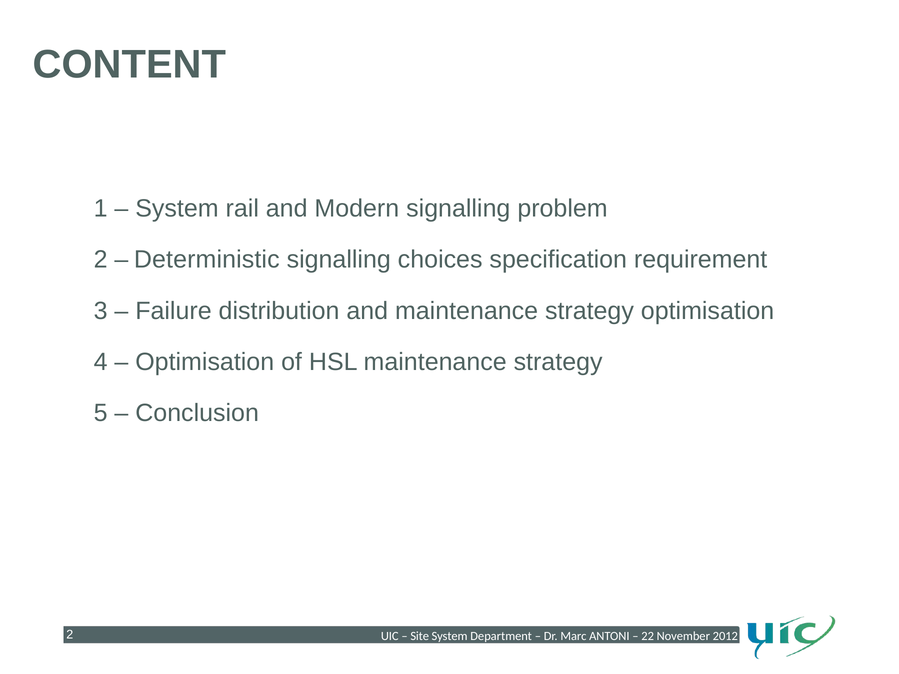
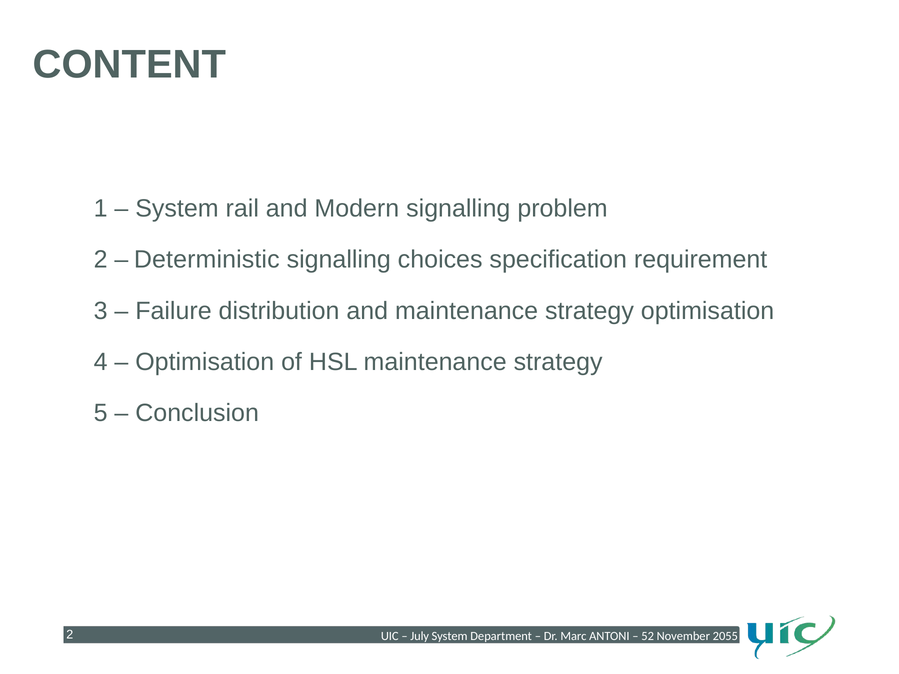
Site: Site -> July
22: 22 -> 52
2012: 2012 -> 2055
